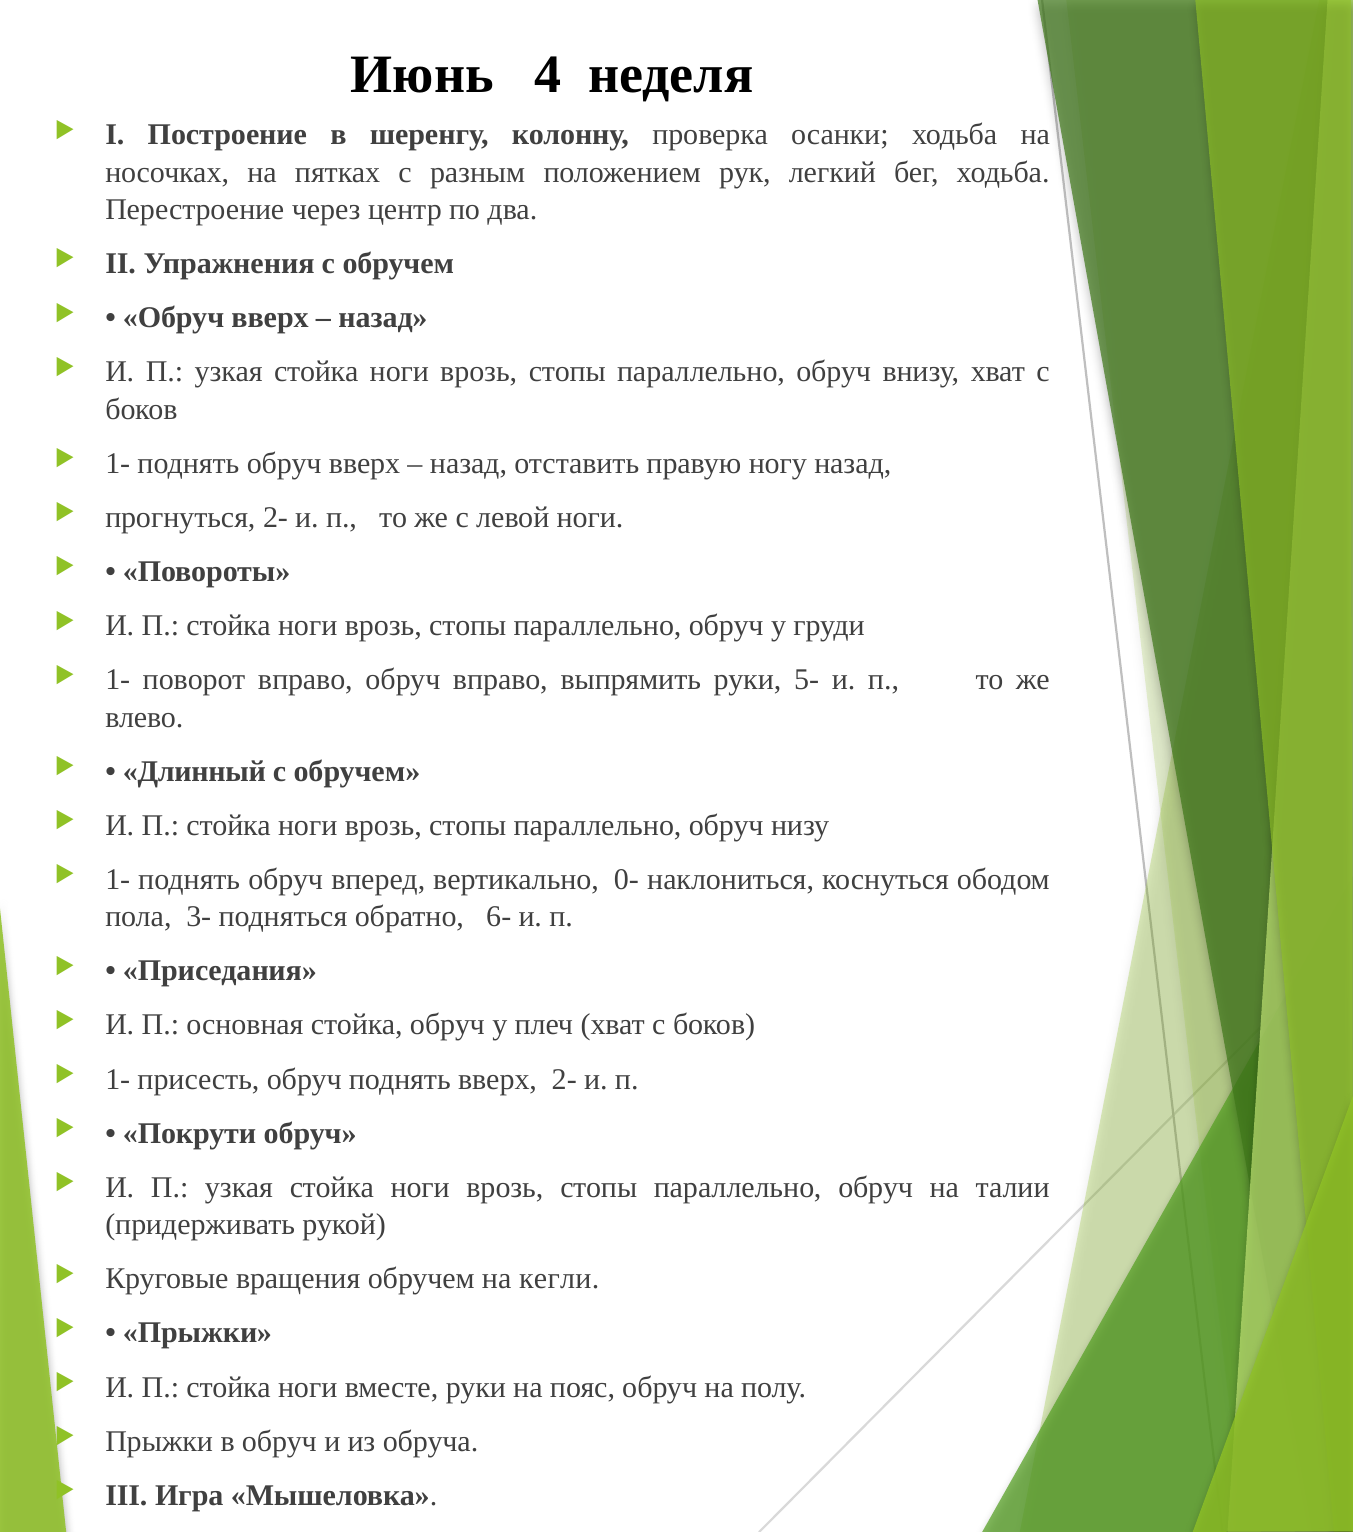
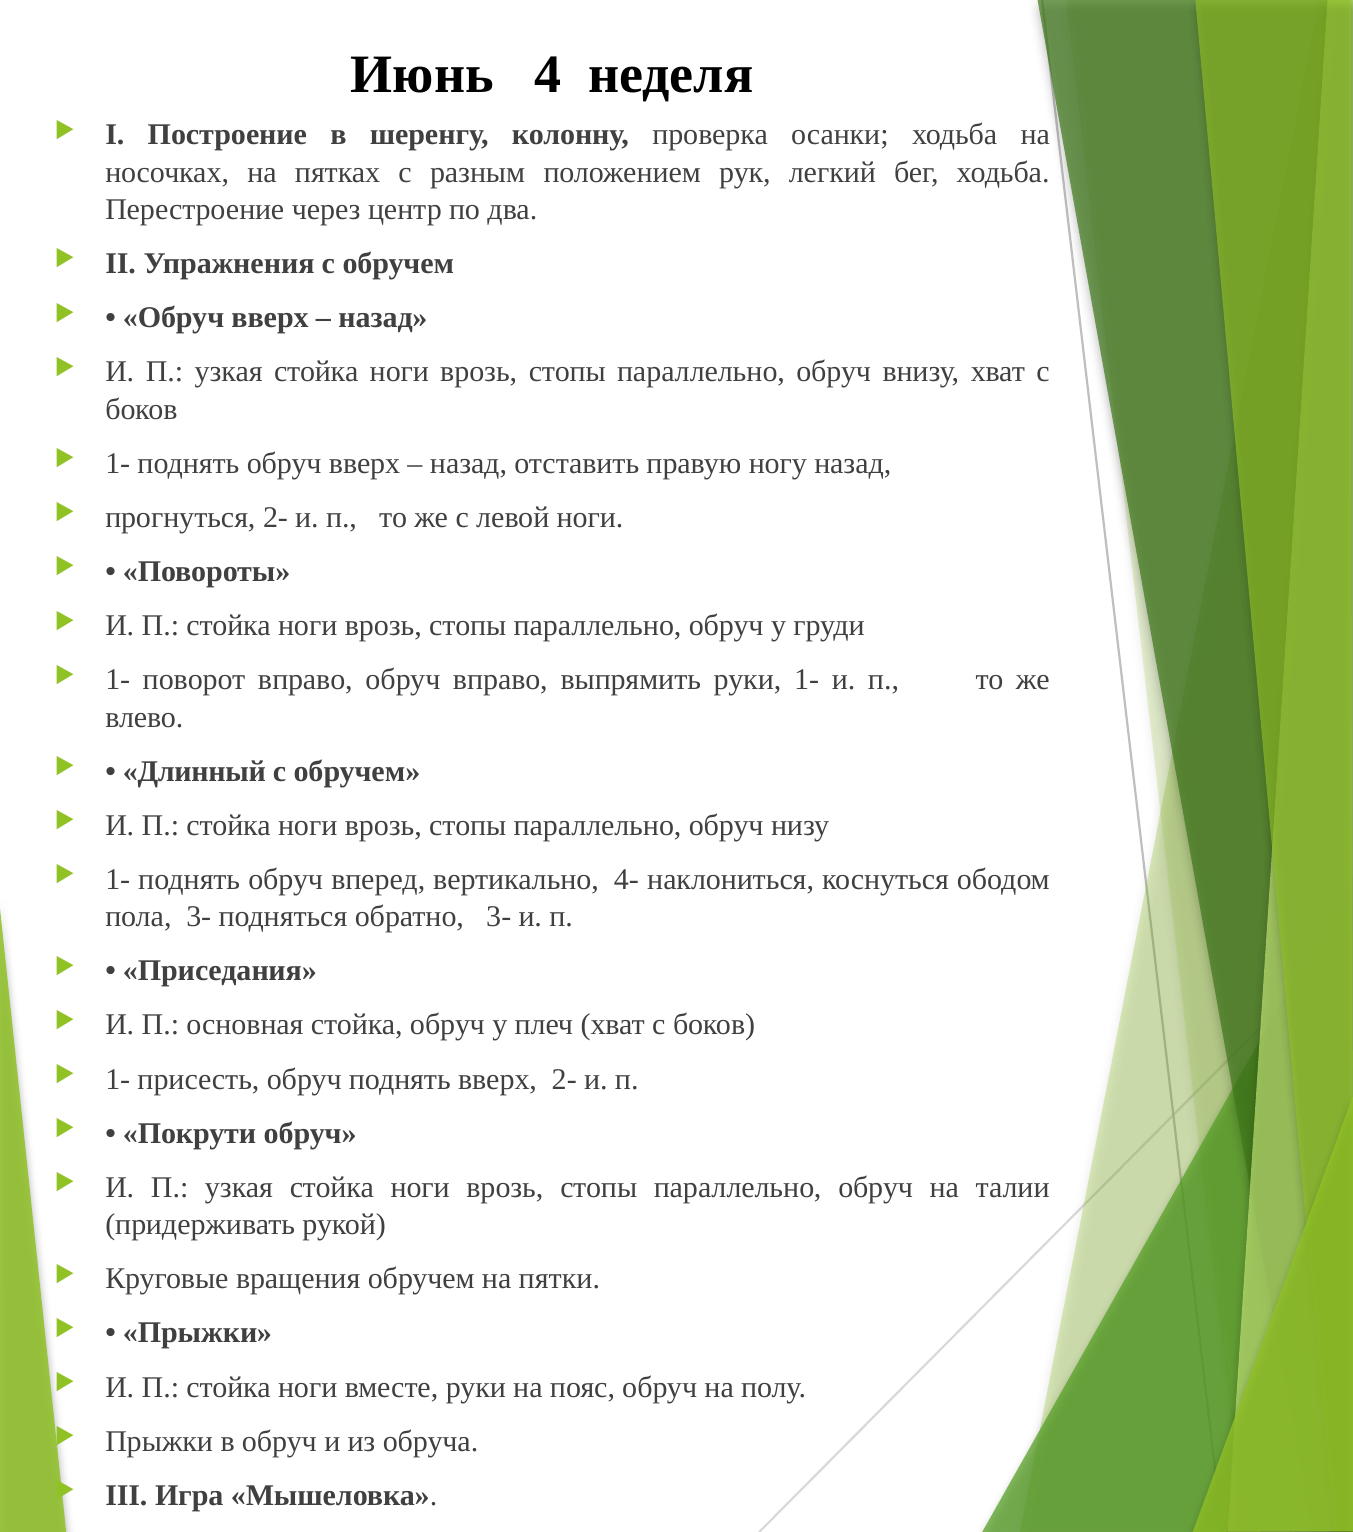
руки 5-: 5- -> 1-
0-: 0- -> 4-
обратно 6-: 6- -> 3-
кегли: кегли -> пятки
